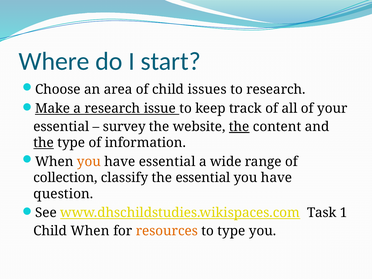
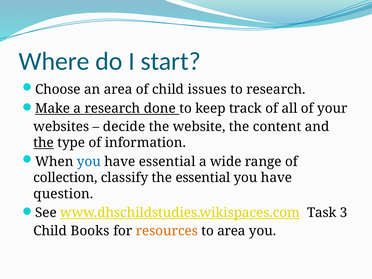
issue: issue -> done
essential at (61, 127): essential -> websites
survey: survey -> decide
the at (239, 127) underline: present -> none
you at (89, 162) colour: orange -> blue
1: 1 -> 3
Child When: When -> Books
to type: type -> area
